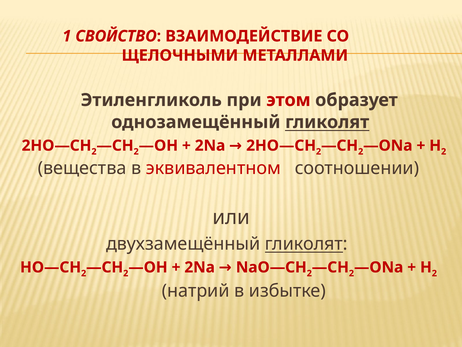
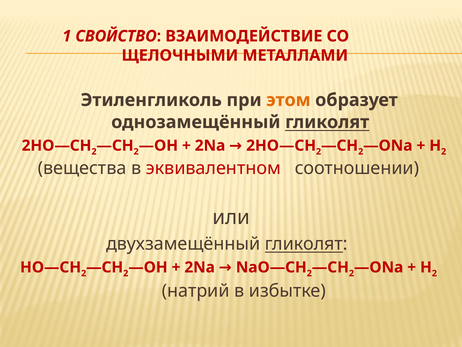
этом colour: red -> orange
